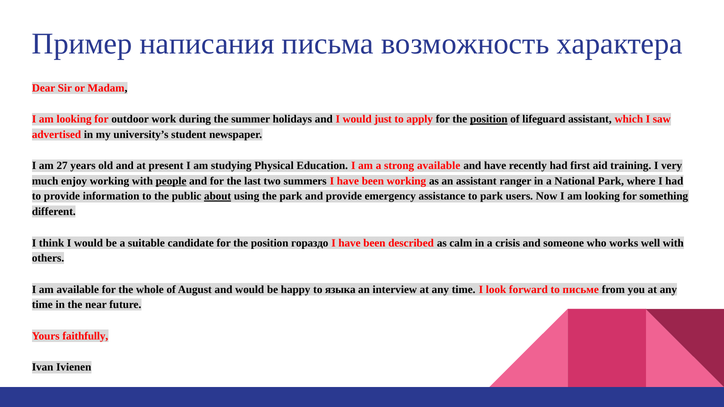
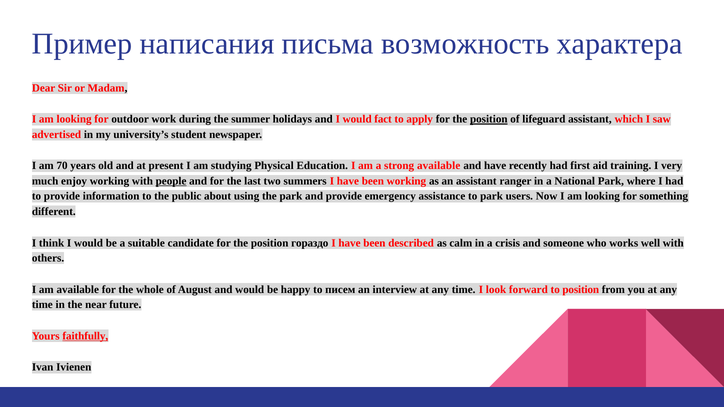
just: just -> fact
27: 27 -> 70
about underline: present -> none
языка: языка -> писем
to письме: письме -> position
faithfully underline: none -> present
